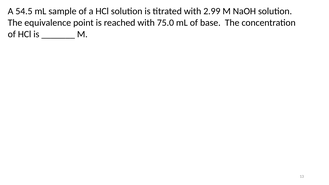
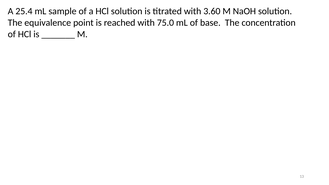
54.5: 54.5 -> 25.4
2.99: 2.99 -> 3.60
